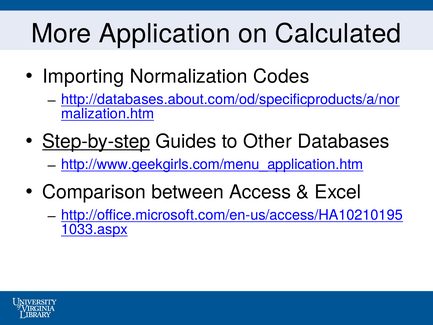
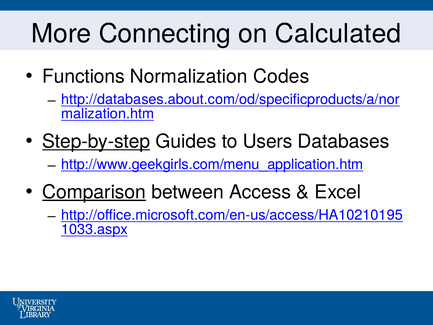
Application: Application -> Connecting
Importing: Importing -> Functions
Other: Other -> Users
Comparison underline: none -> present
